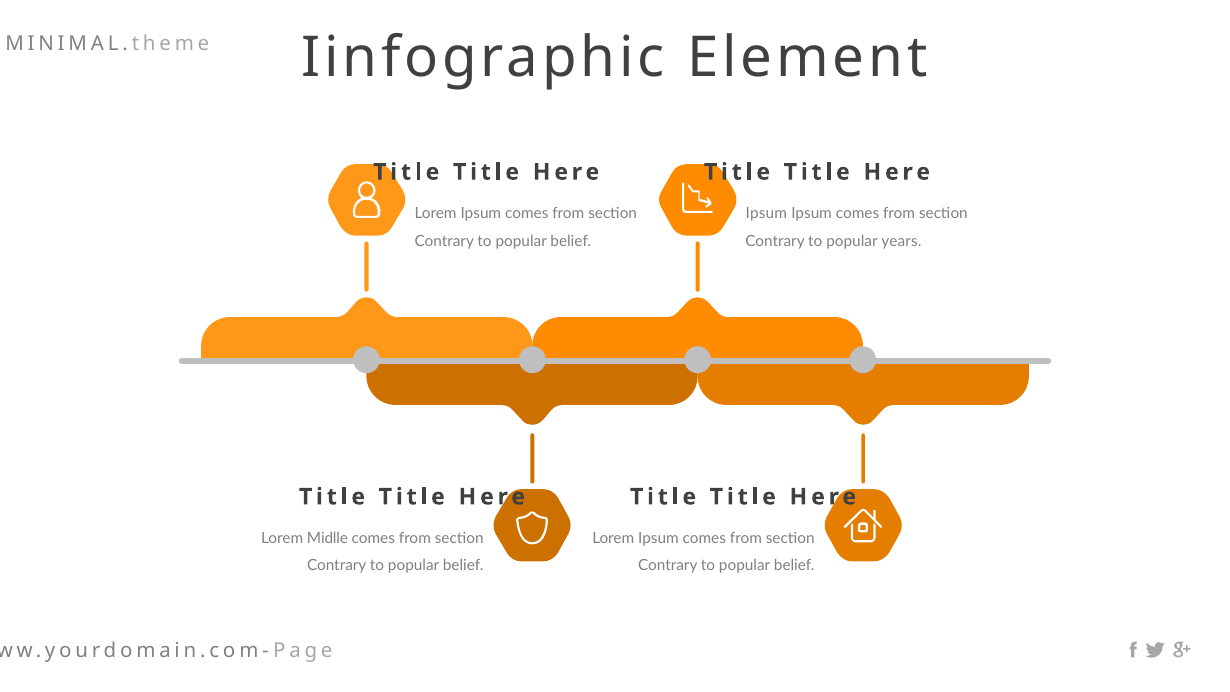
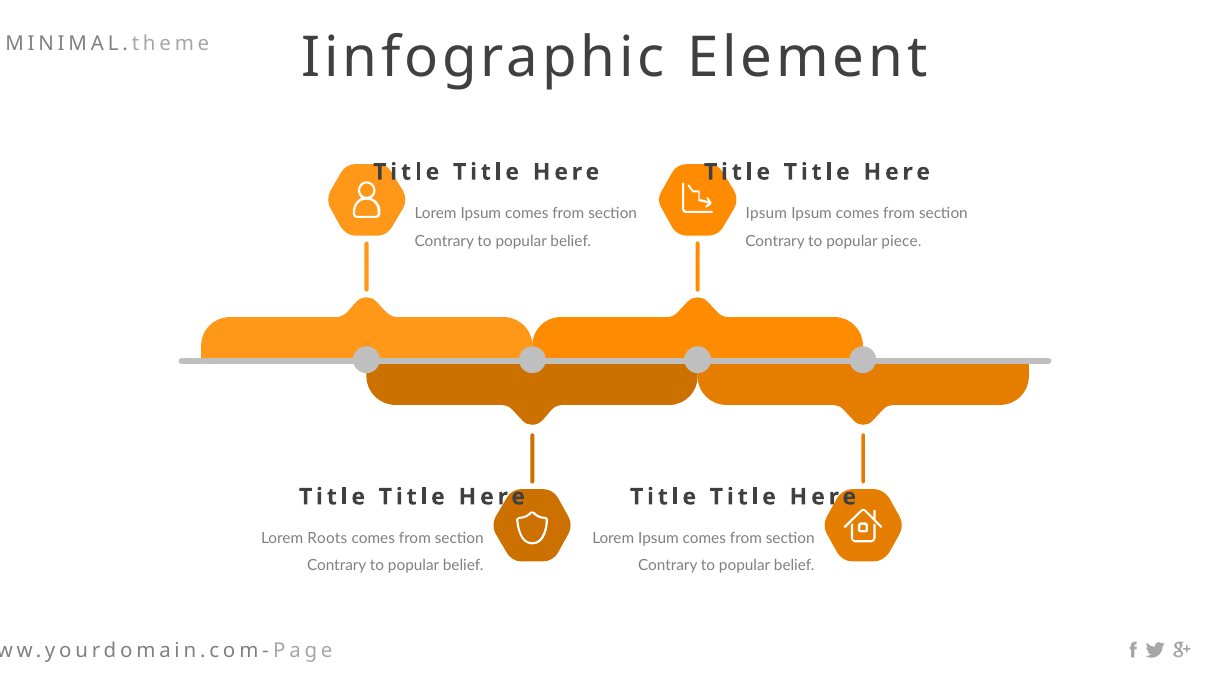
years: years -> piece
Midlle: Midlle -> Roots
